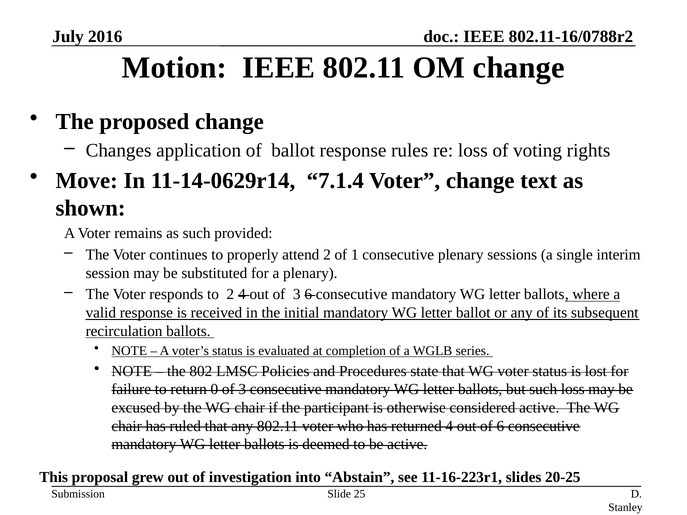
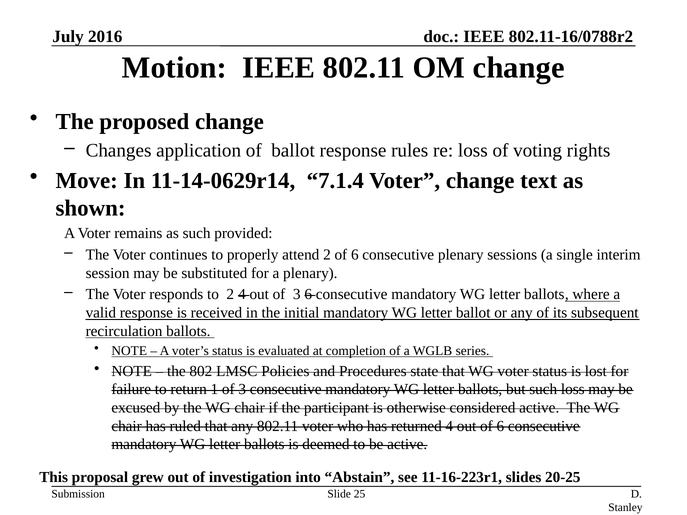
2 of 1: 1 -> 6
0: 0 -> 1
